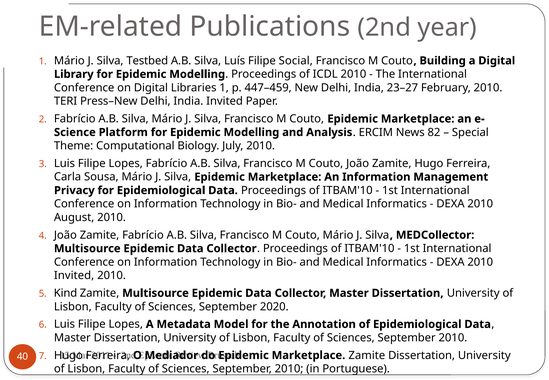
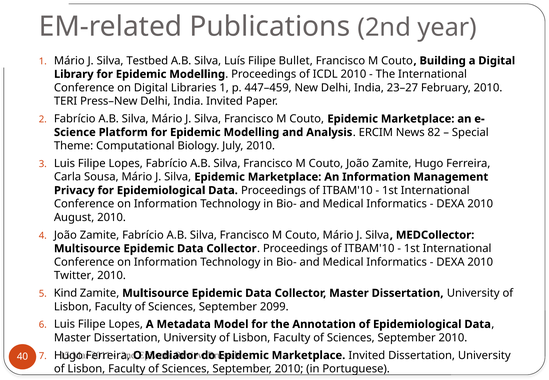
Social: Social -> Bullet
Invited at (74, 276): Invited -> Twitter
2020: 2020 -> 2099
Marketplace Zamite: Zamite -> Invited
